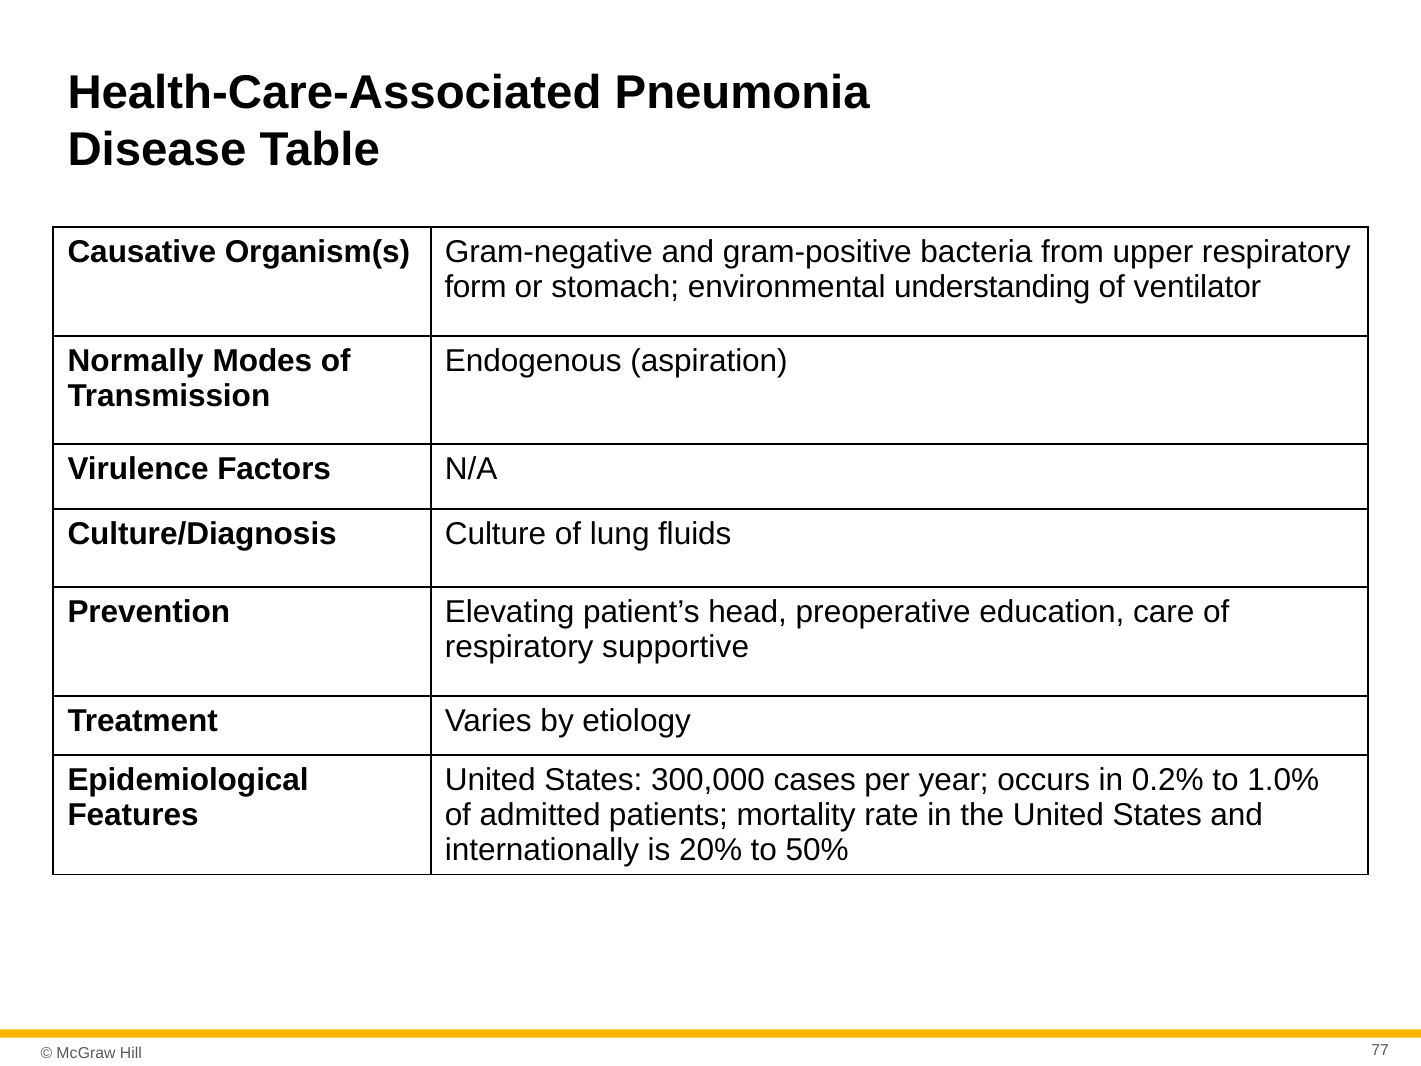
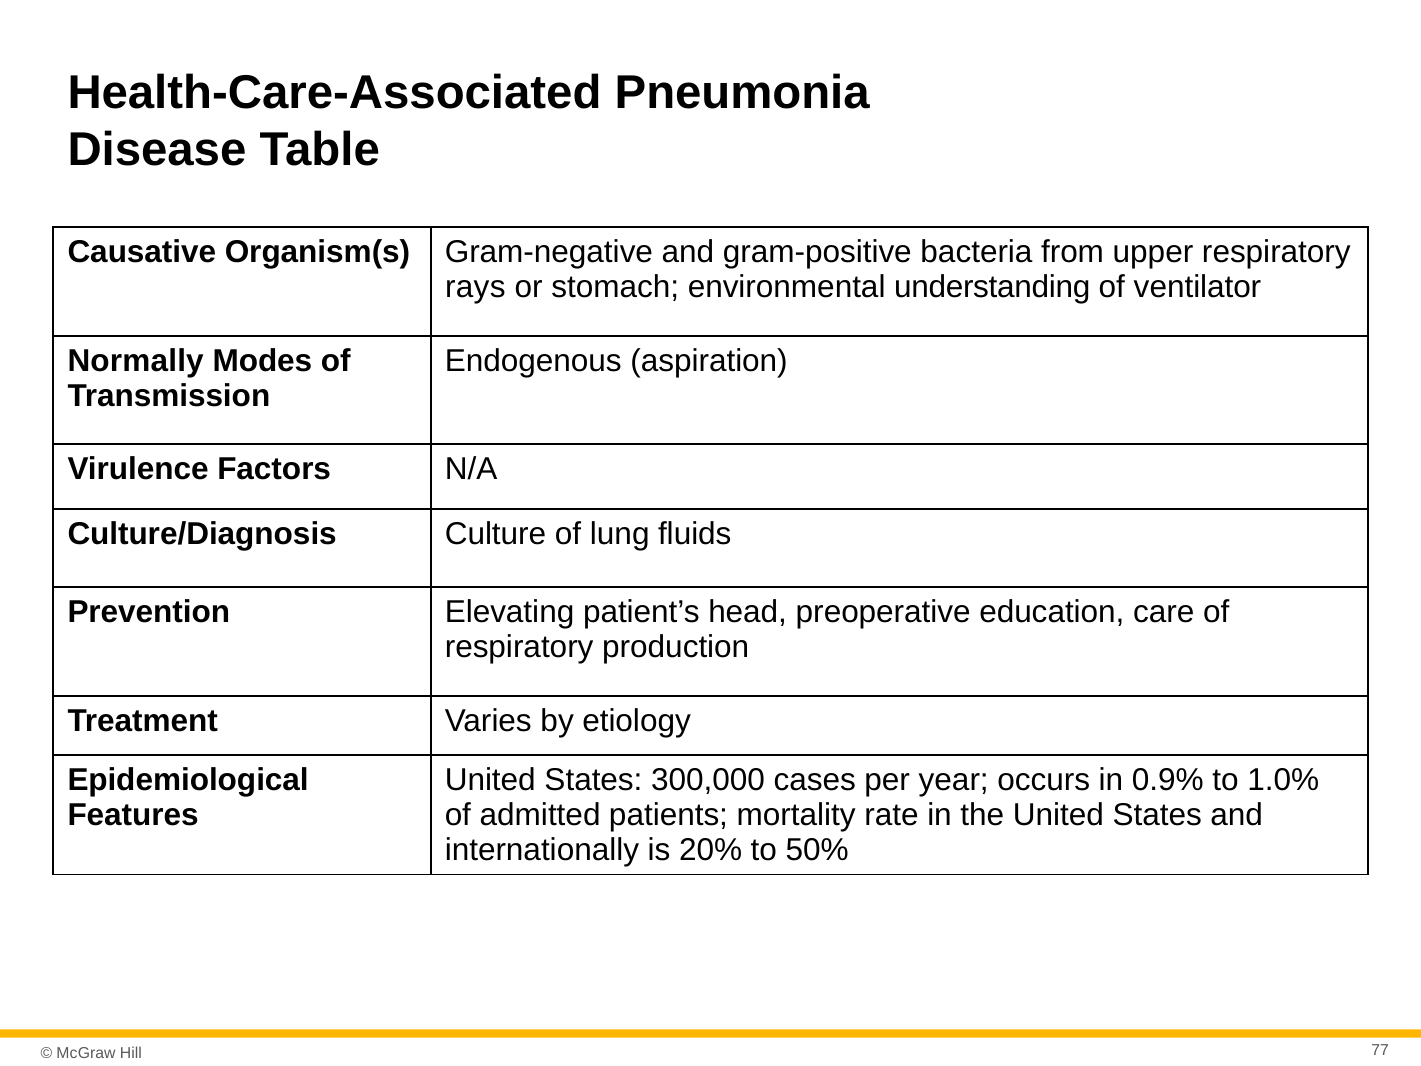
form: form -> rays
supportive: supportive -> production
0.2%: 0.2% -> 0.9%
